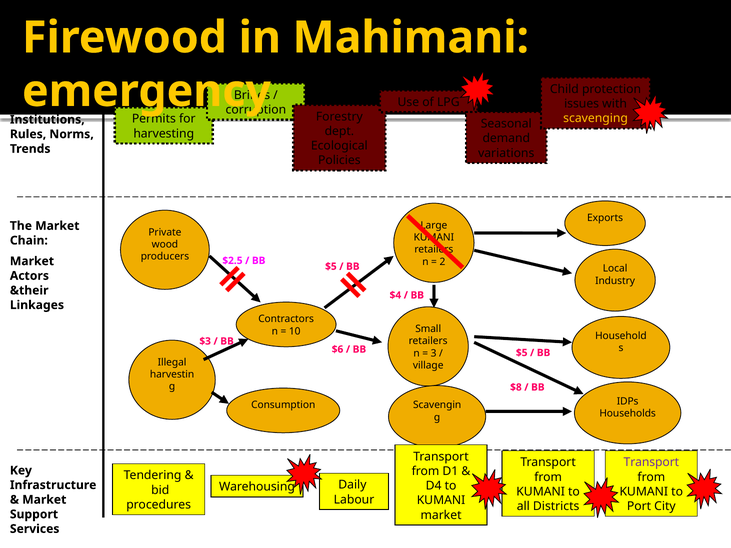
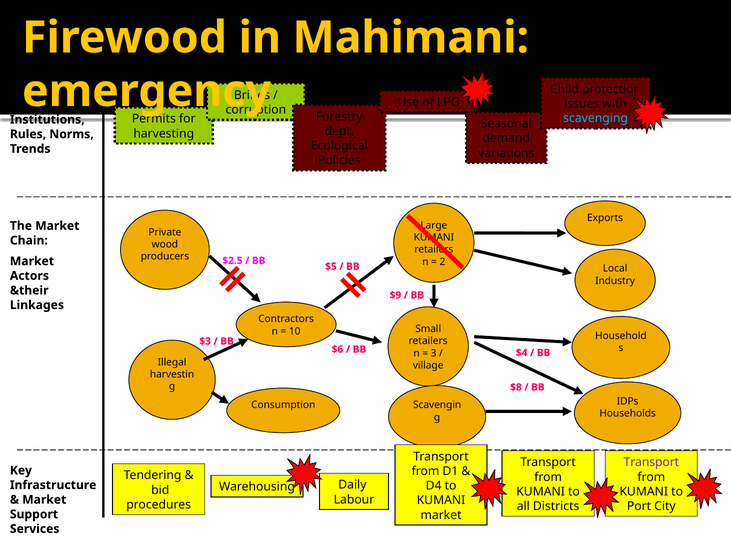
scavenging colour: yellow -> light blue
$4: $4 -> $9
$5 at (522, 353): $5 -> $4
